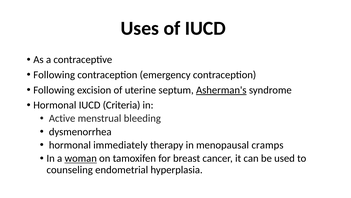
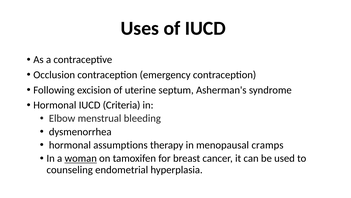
Following at (54, 75): Following -> Occlusion
Asherman's underline: present -> none
Active: Active -> Elbow
immediately: immediately -> assumptions
